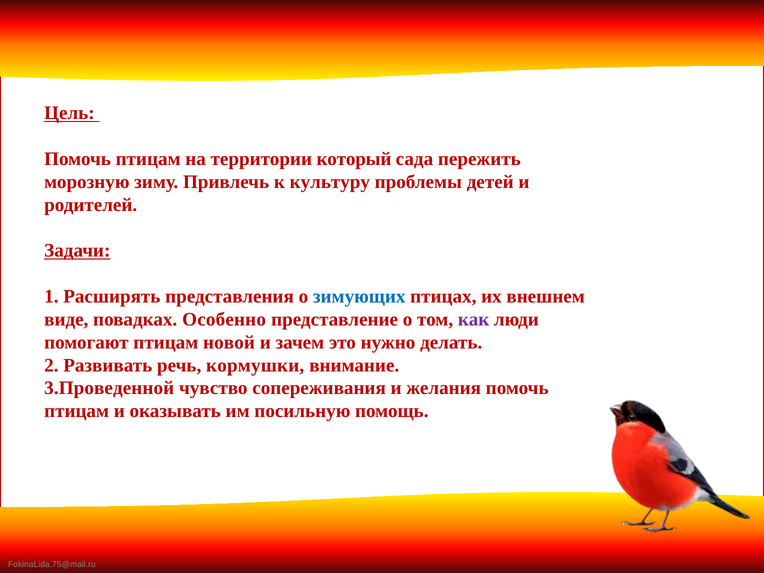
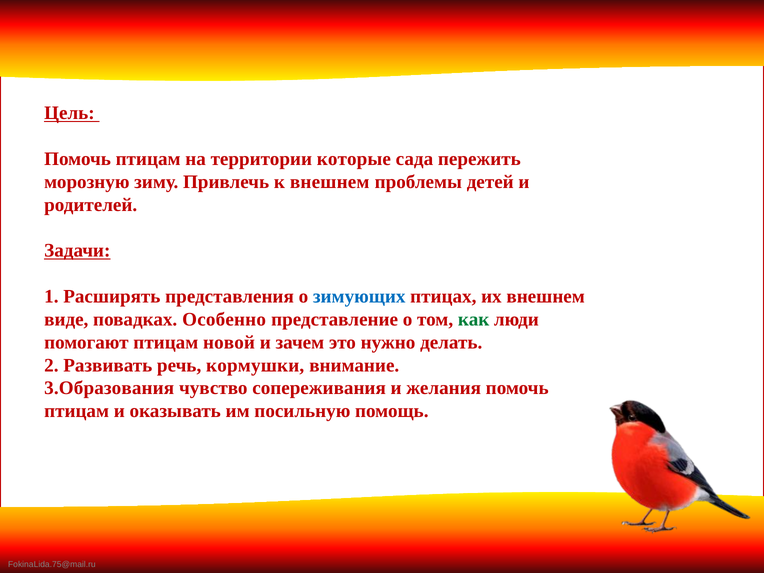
который: который -> которые
к культуру: культуру -> внешнем
как colour: purple -> green
3.Проведенной: 3.Проведенной -> 3.Образования
